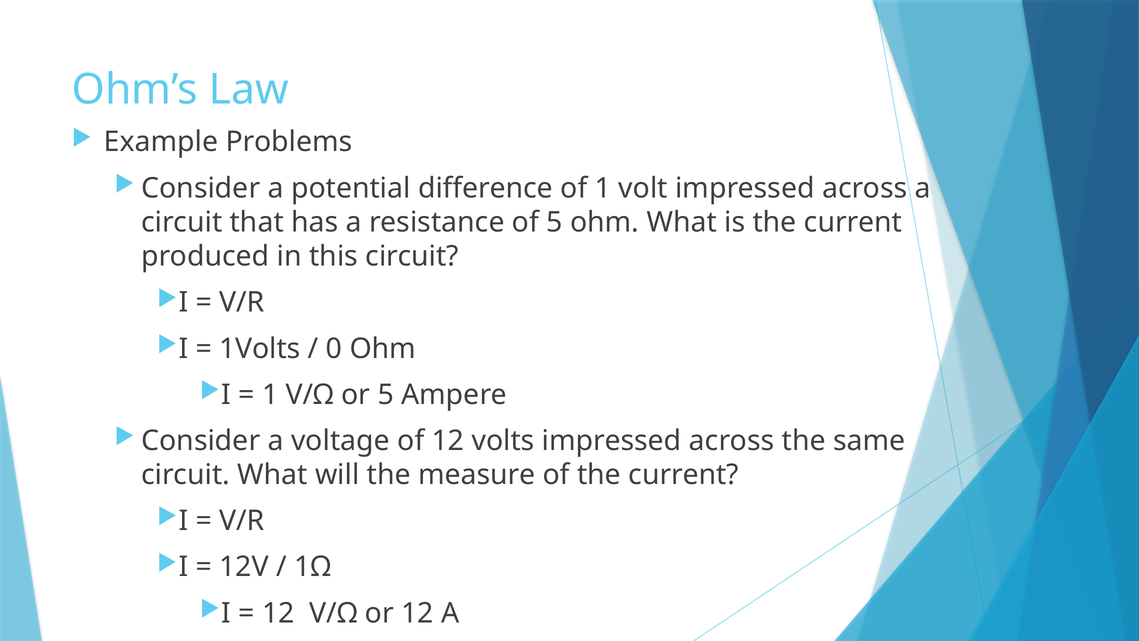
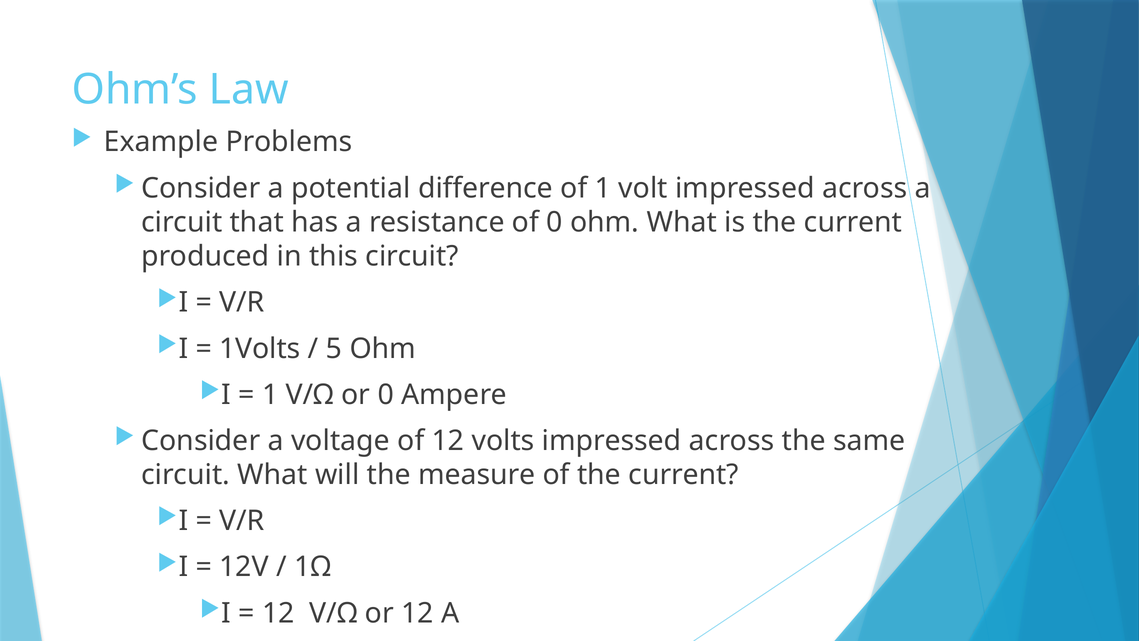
of 5: 5 -> 0
0: 0 -> 5
or 5: 5 -> 0
